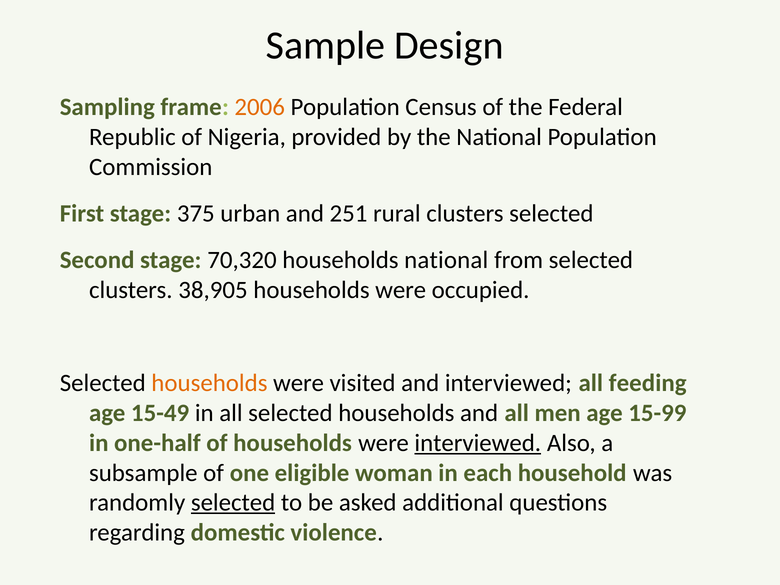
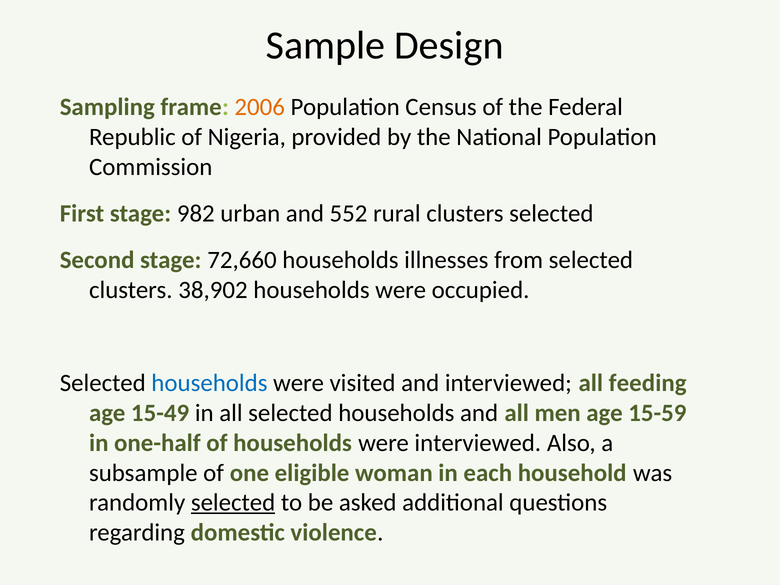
375: 375 -> 982
251: 251 -> 552
70,320: 70,320 -> 72,660
households national: national -> illnesses
38,905: 38,905 -> 38,902
households at (209, 383) colour: orange -> blue
15-99: 15-99 -> 15-59
interviewed at (478, 443) underline: present -> none
